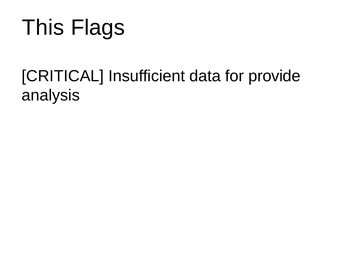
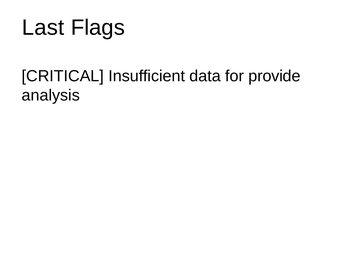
This: This -> Last
